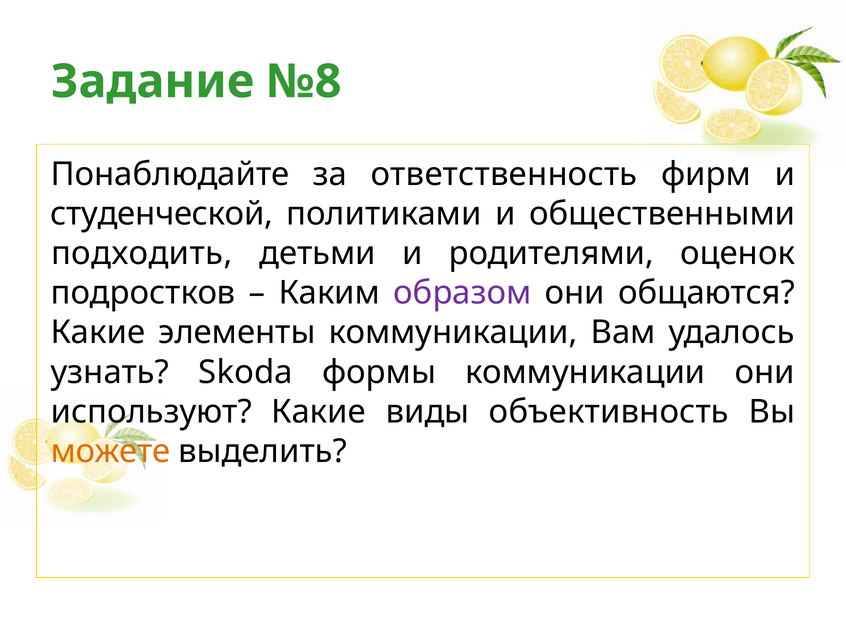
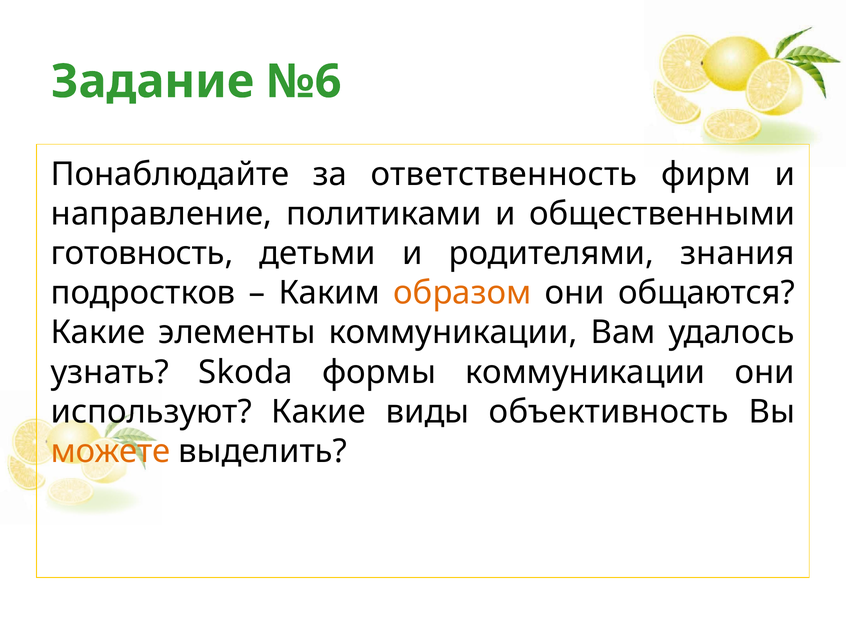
№8: №8 -> №6
студенческой: студенческой -> направление
подходить: подходить -> готовность
оценок: оценок -> знания
образом colour: purple -> orange
